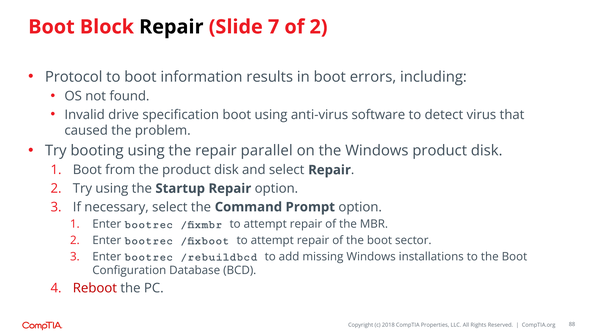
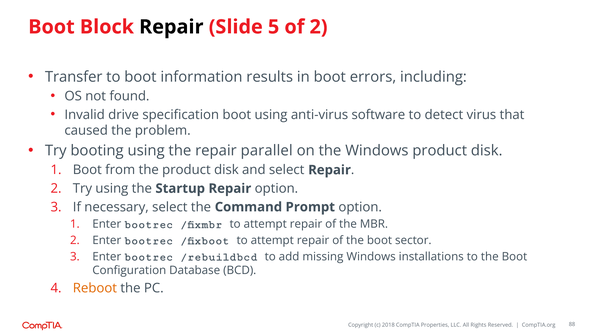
7: 7 -> 5
Protocol: Protocol -> Transfer
Reboot colour: red -> orange
